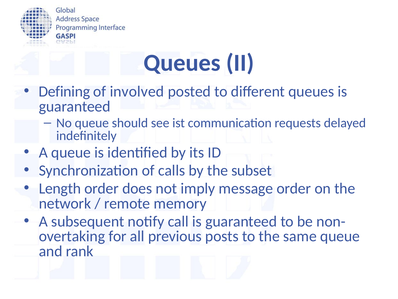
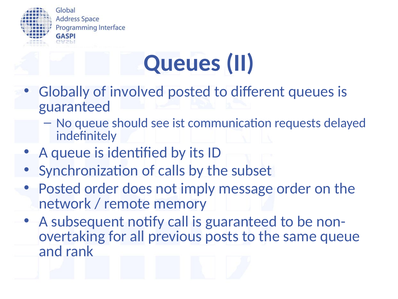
Defining: Defining -> Globally
Length at (60, 188): Length -> Posted
